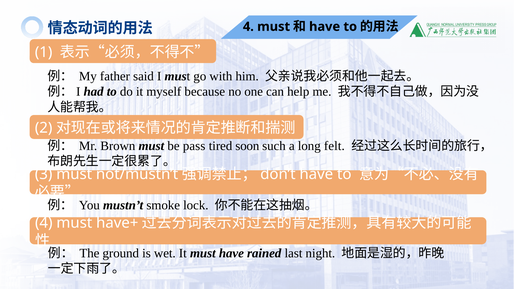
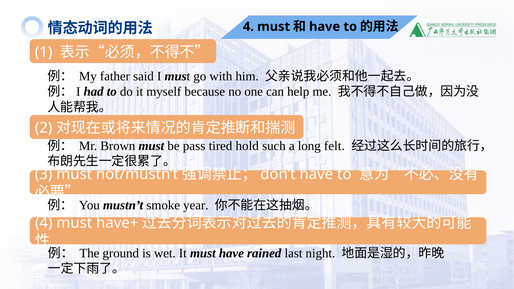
soon: soon -> hold
lock: lock -> year
